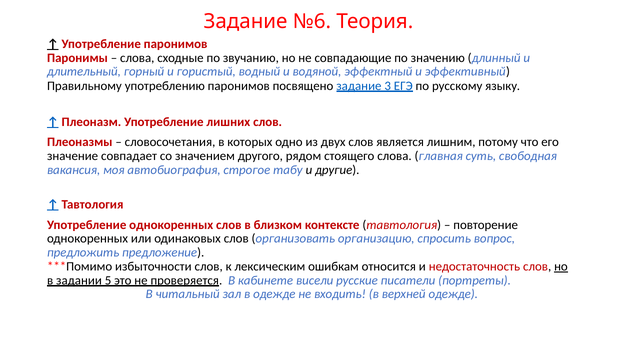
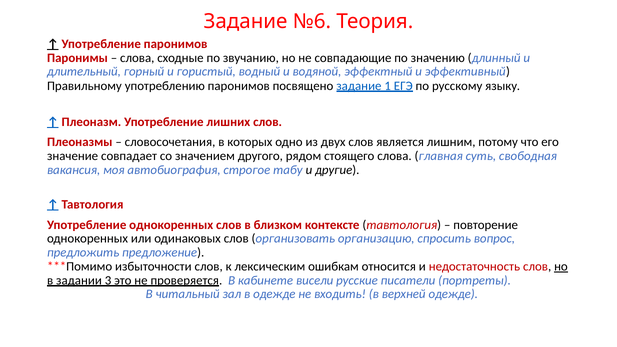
3: 3 -> 1
5: 5 -> 3
